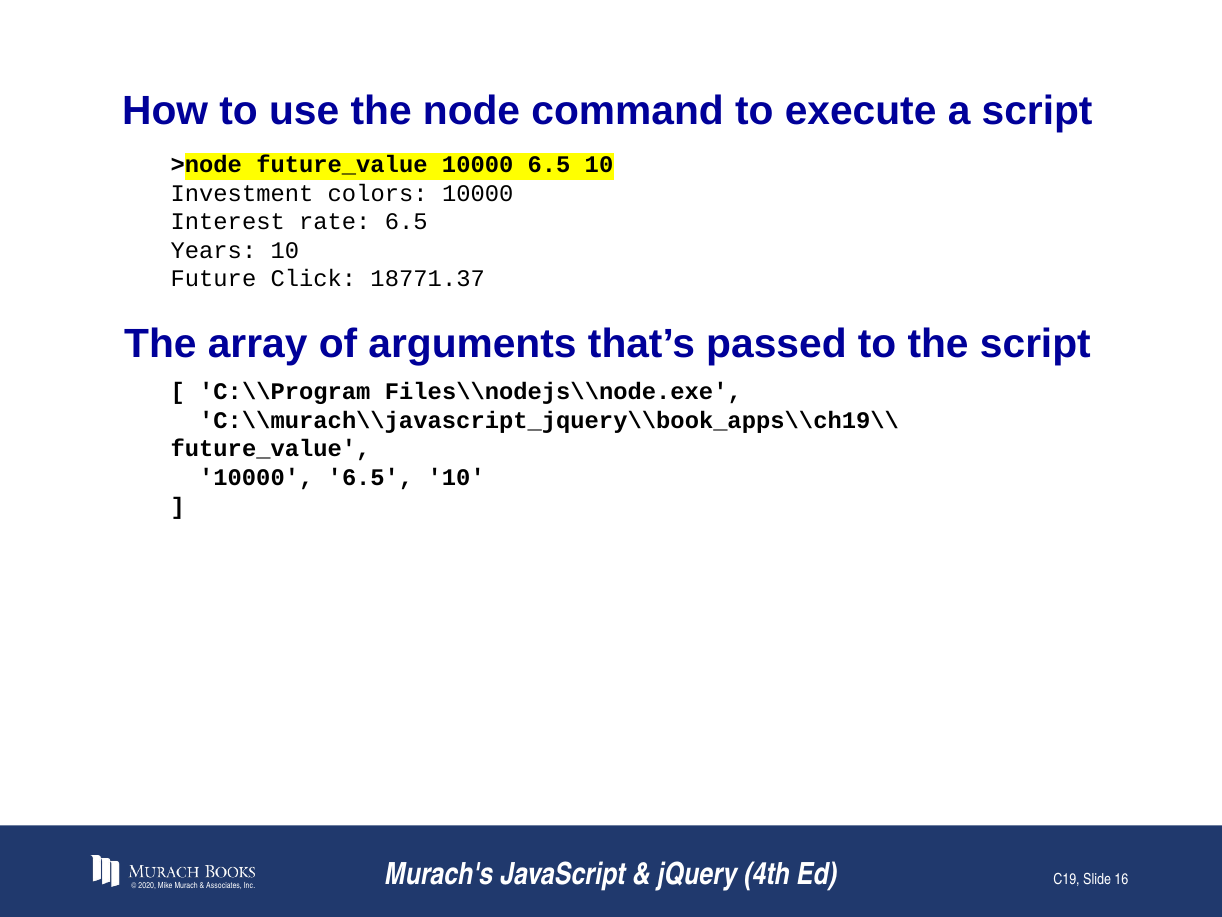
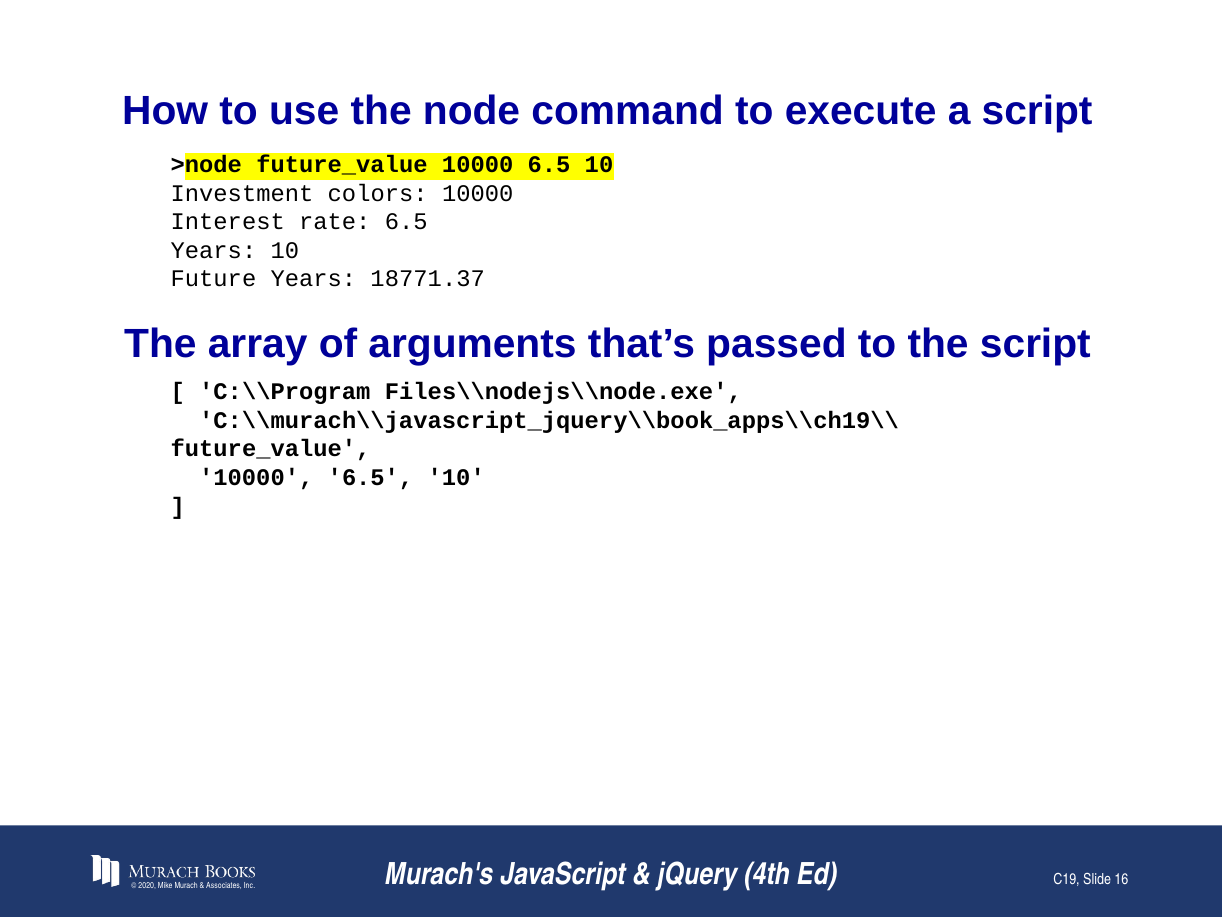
Future Click: Click -> Years
